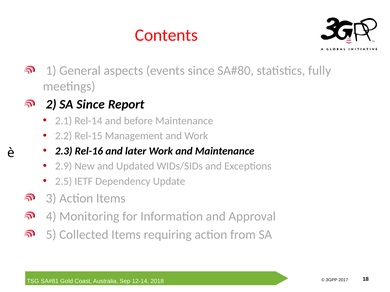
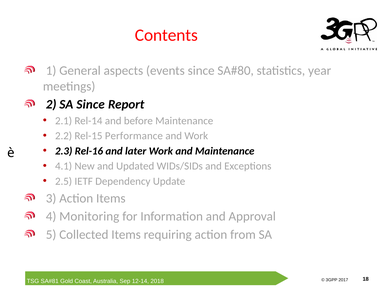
fully: fully -> year
Management: Management -> Performance
2.9: 2.9 -> 4.1
